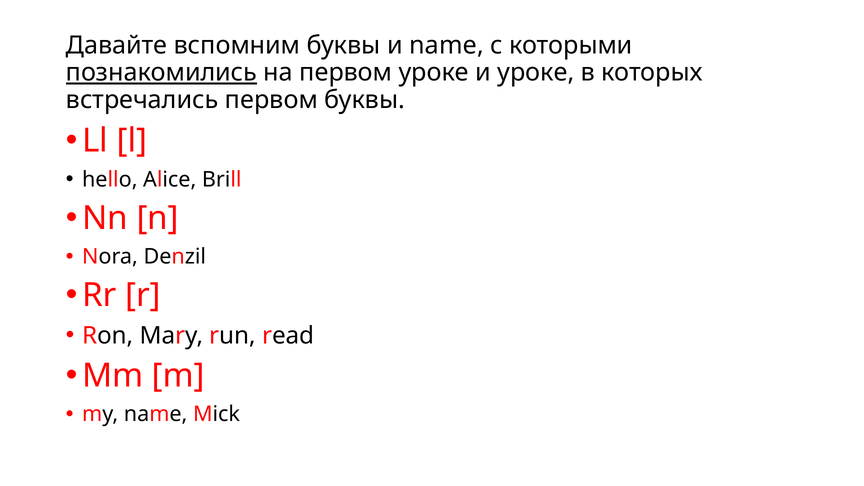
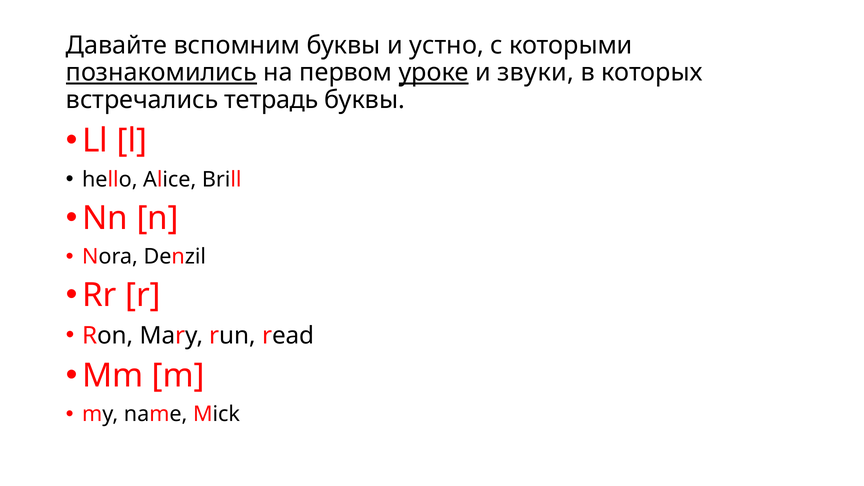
и name: name -> устно
уроке at (434, 73) underline: none -> present
и уроке: уроке -> звуки
встречались первом: первом -> тетрадь
